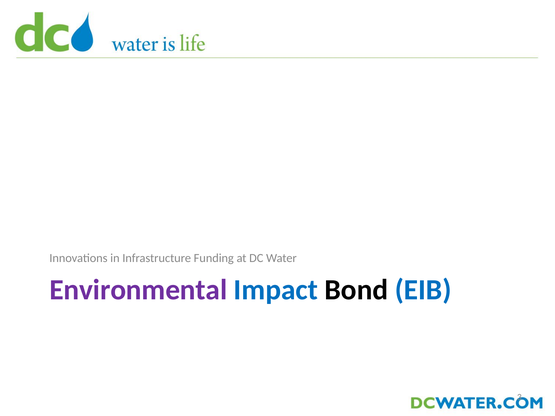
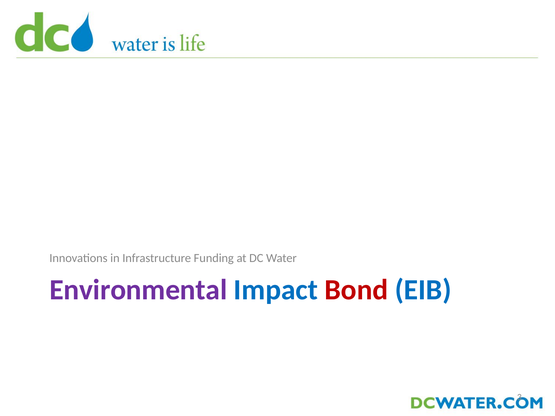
Bond colour: black -> red
